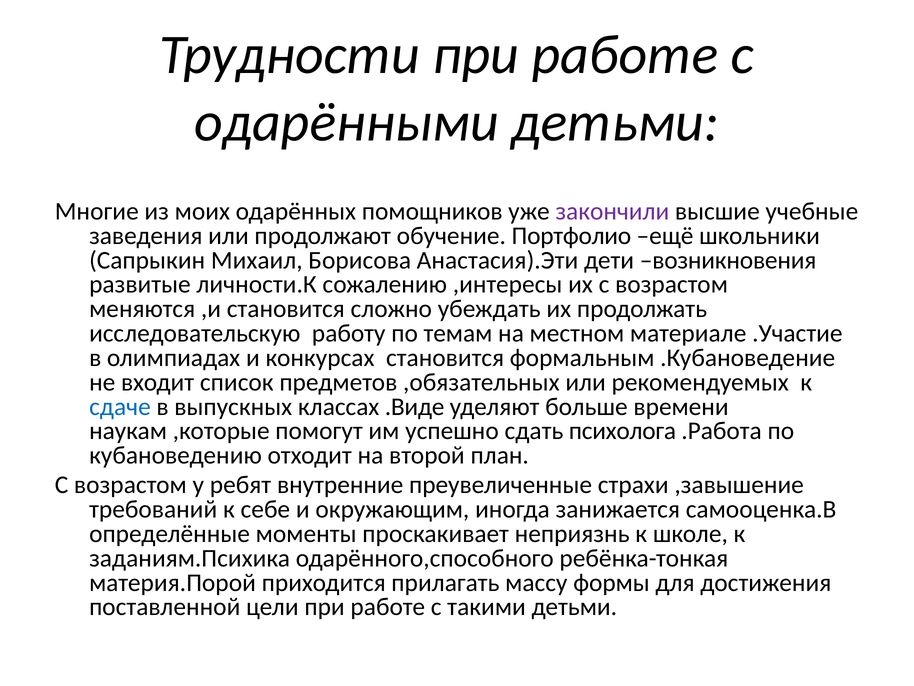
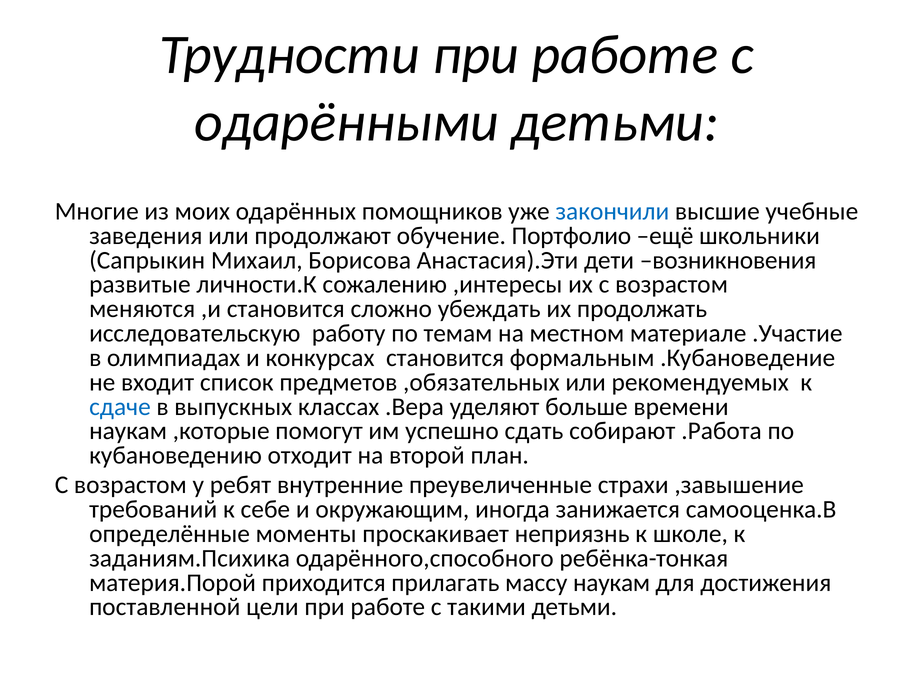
закончили colour: purple -> blue
.Виде: .Виде -> .Вера
психолога: психолога -> собирают
массу формы: формы -> наукам
